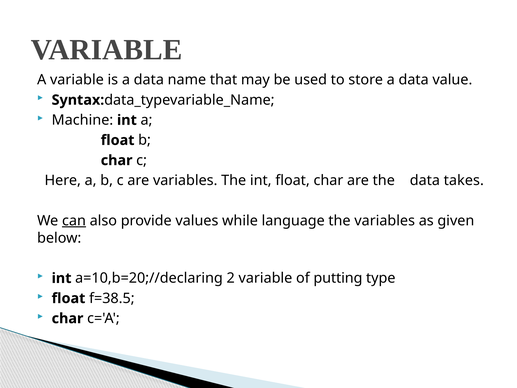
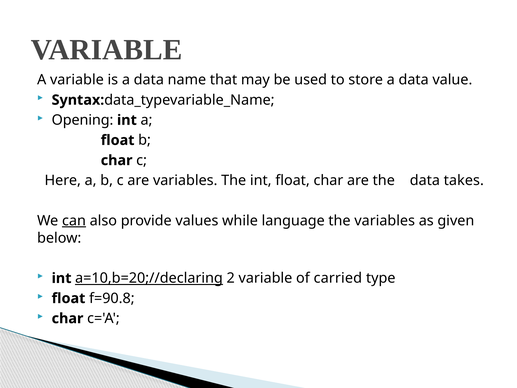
Machine: Machine -> Opening
a=10,b=20;//declaring underline: none -> present
putting: putting -> carried
f=38.5: f=38.5 -> f=90.8
